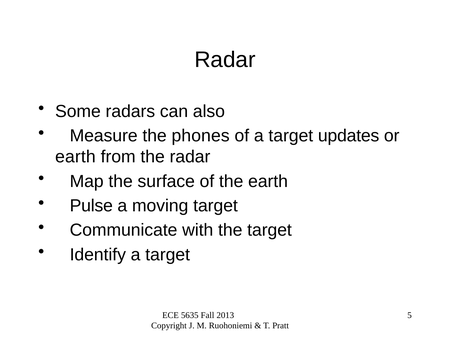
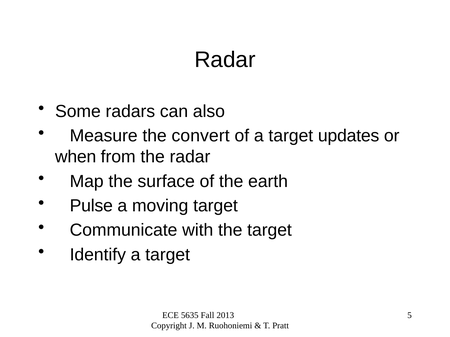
phones: phones -> convert
earth at (75, 157): earth -> when
